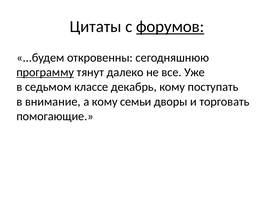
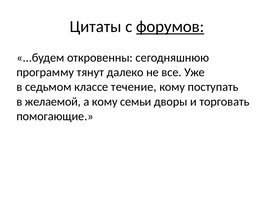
программу underline: present -> none
декабрь: декабрь -> течение
внимание: внимание -> желаемой
